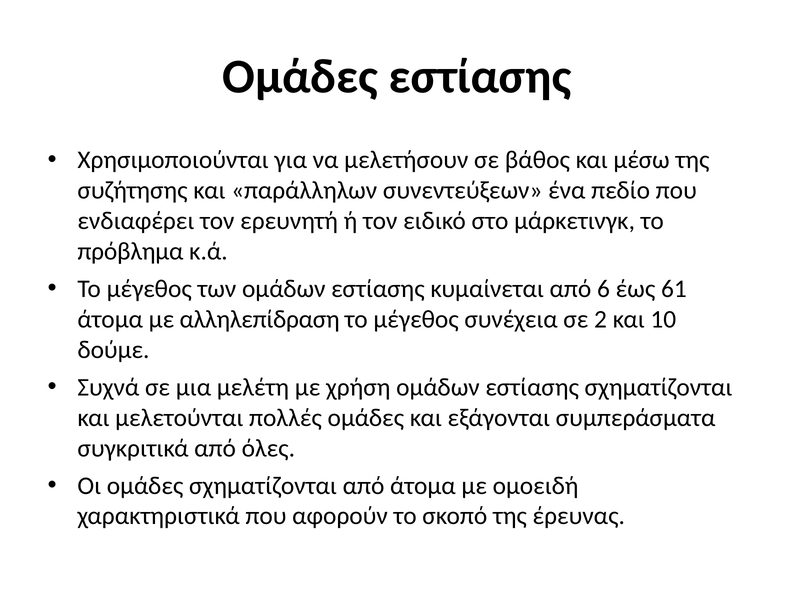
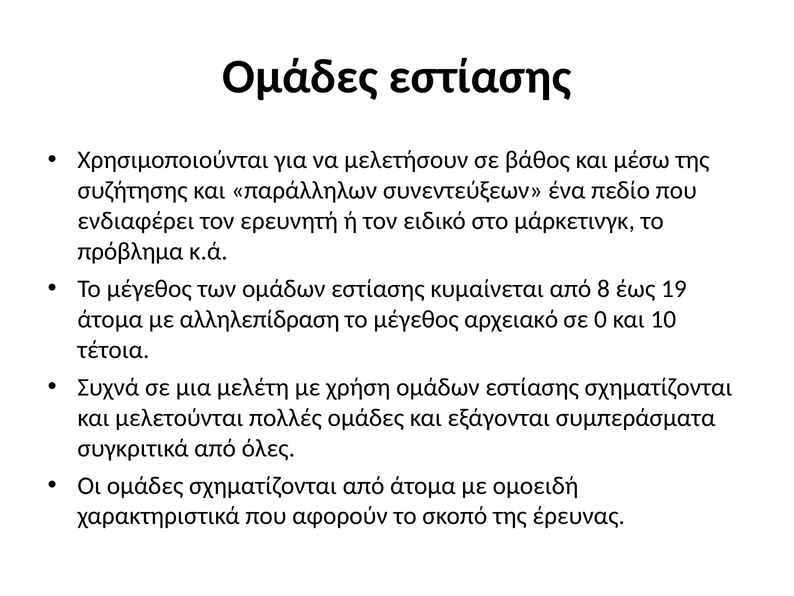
6: 6 -> 8
61: 61 -> 19
συνέχεια: συνέχεια -> αρχειακό
2: 2 -> 0
δούμε: δούμε -> τέτοια
